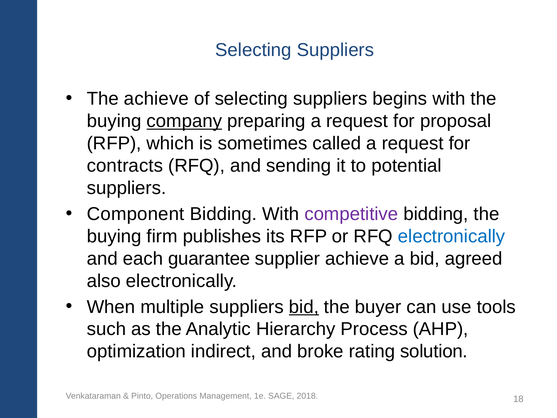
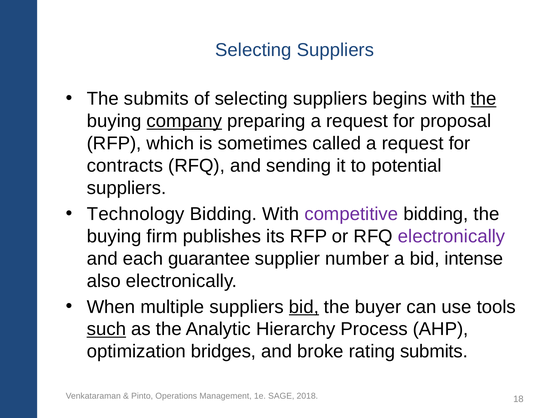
The achieve: achieve -> submits
the at (483, 99) underline: none -> present
Component: Component -> Technology
electronically at (452, 236) colour: blue -> purple
supplier achieve: achieve -> number
agreed: agreed -> intense
such underline: none -> present
indirect: indirect -> bridges
rating solution: solution -> submits
